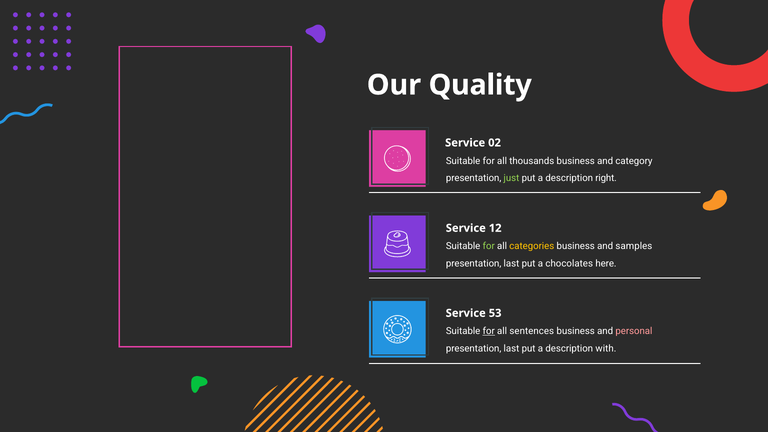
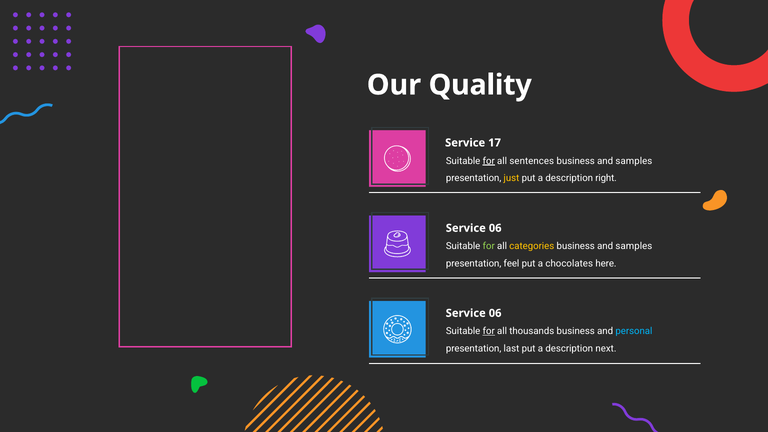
02: 02 -> 17
for at (489, 161) underline: none -> present
thousands: thousands -> sentences
category at (634, 161): category -> samples
just colour: light green -> yellow
12 at (495, 228): 12 -> 06
last at (511, 264): last -> feel
53 at (495, 313): 53 -> 06
sentences: sentences -> thousands
personal colour: pink -> light blue
with: with -> next
